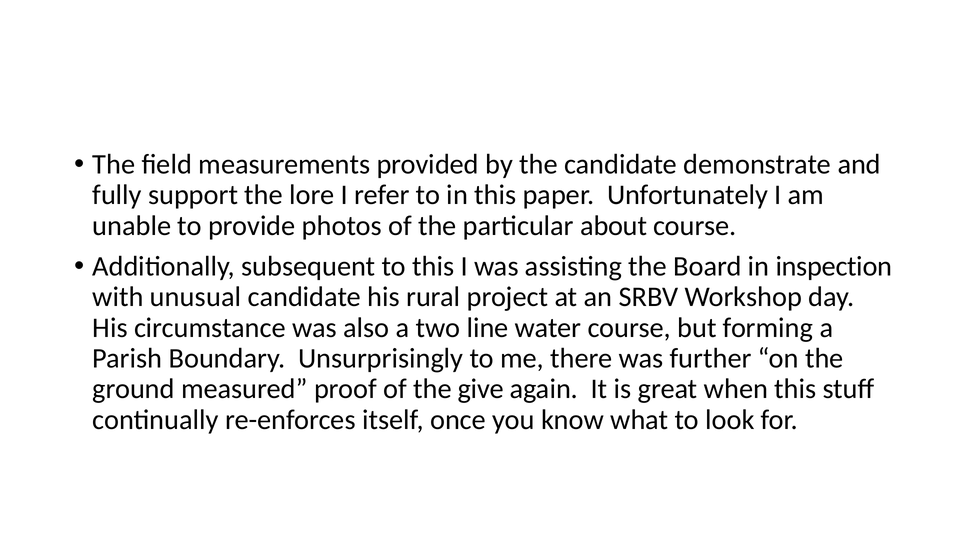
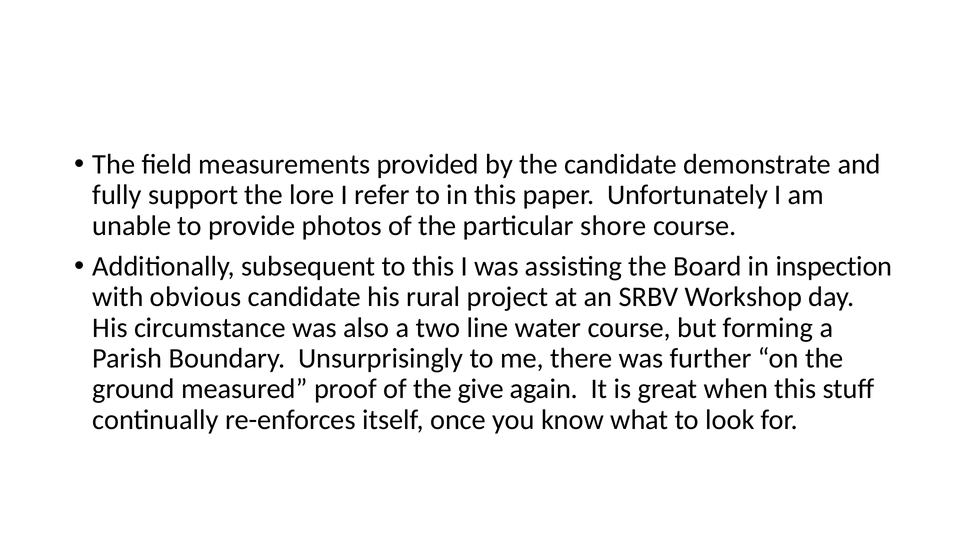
about: about -> shore
unusual: unusual -> obvious
